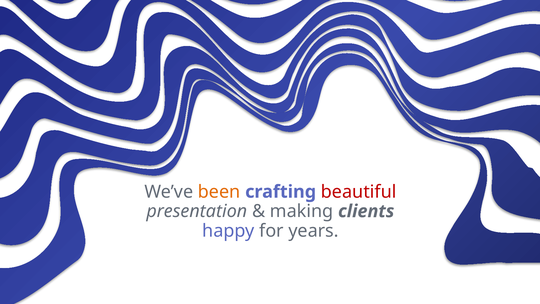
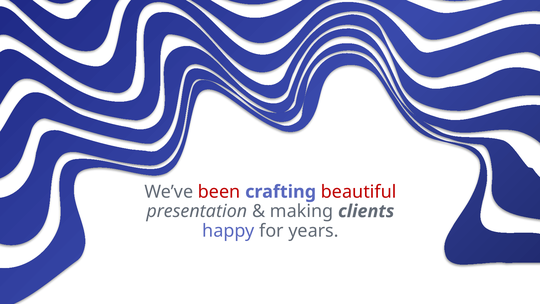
been colour: orange -> red
